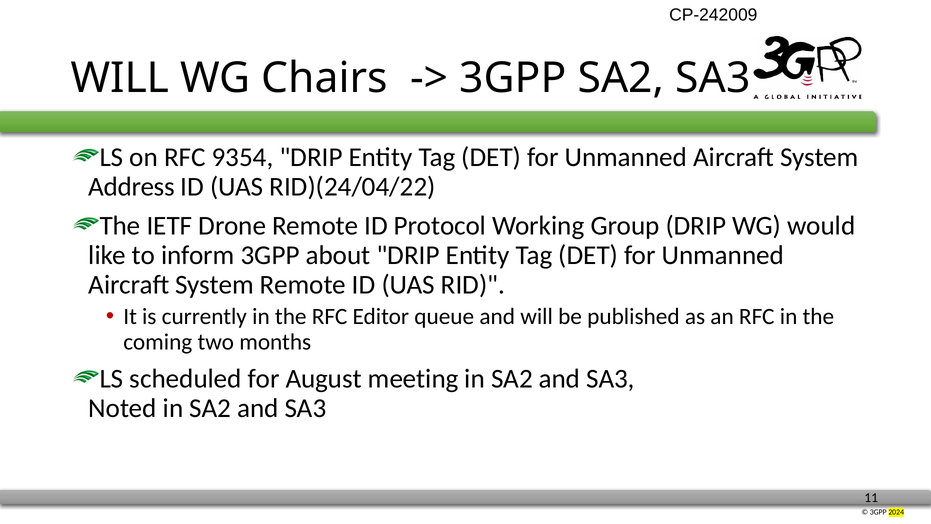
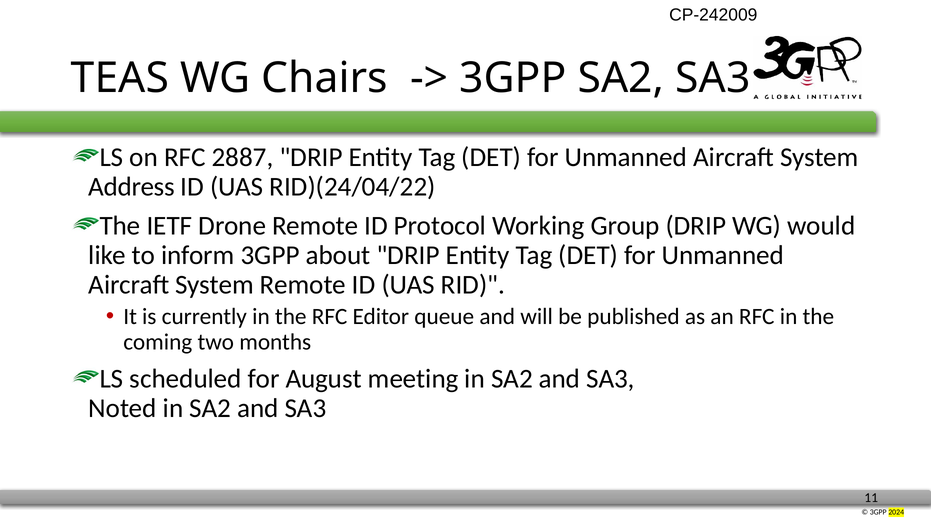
WILL at (120, 78): WILL -> TEAS
9354: 9354 -> 2887
